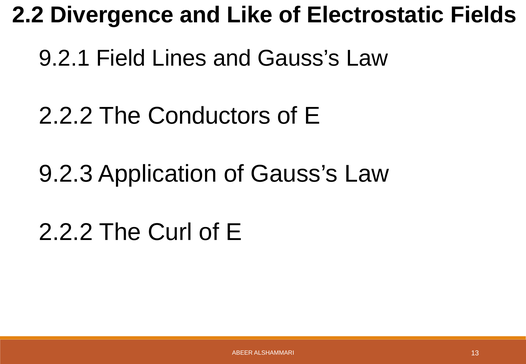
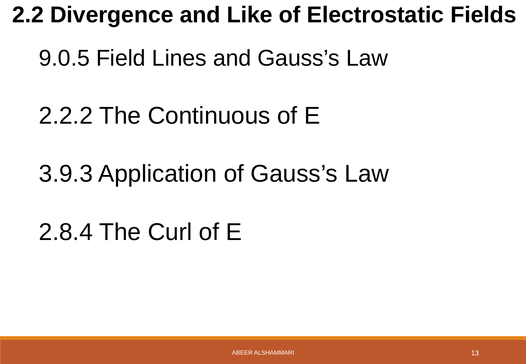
9.2.1: 9.2.1 -> 9.0.5
Conductors: Conductors -> Continuous
9.2.3: 9.2.3 -> 3.9.3
2.2.2 at (66, 232): 2.2.2 -> 2.8.4
